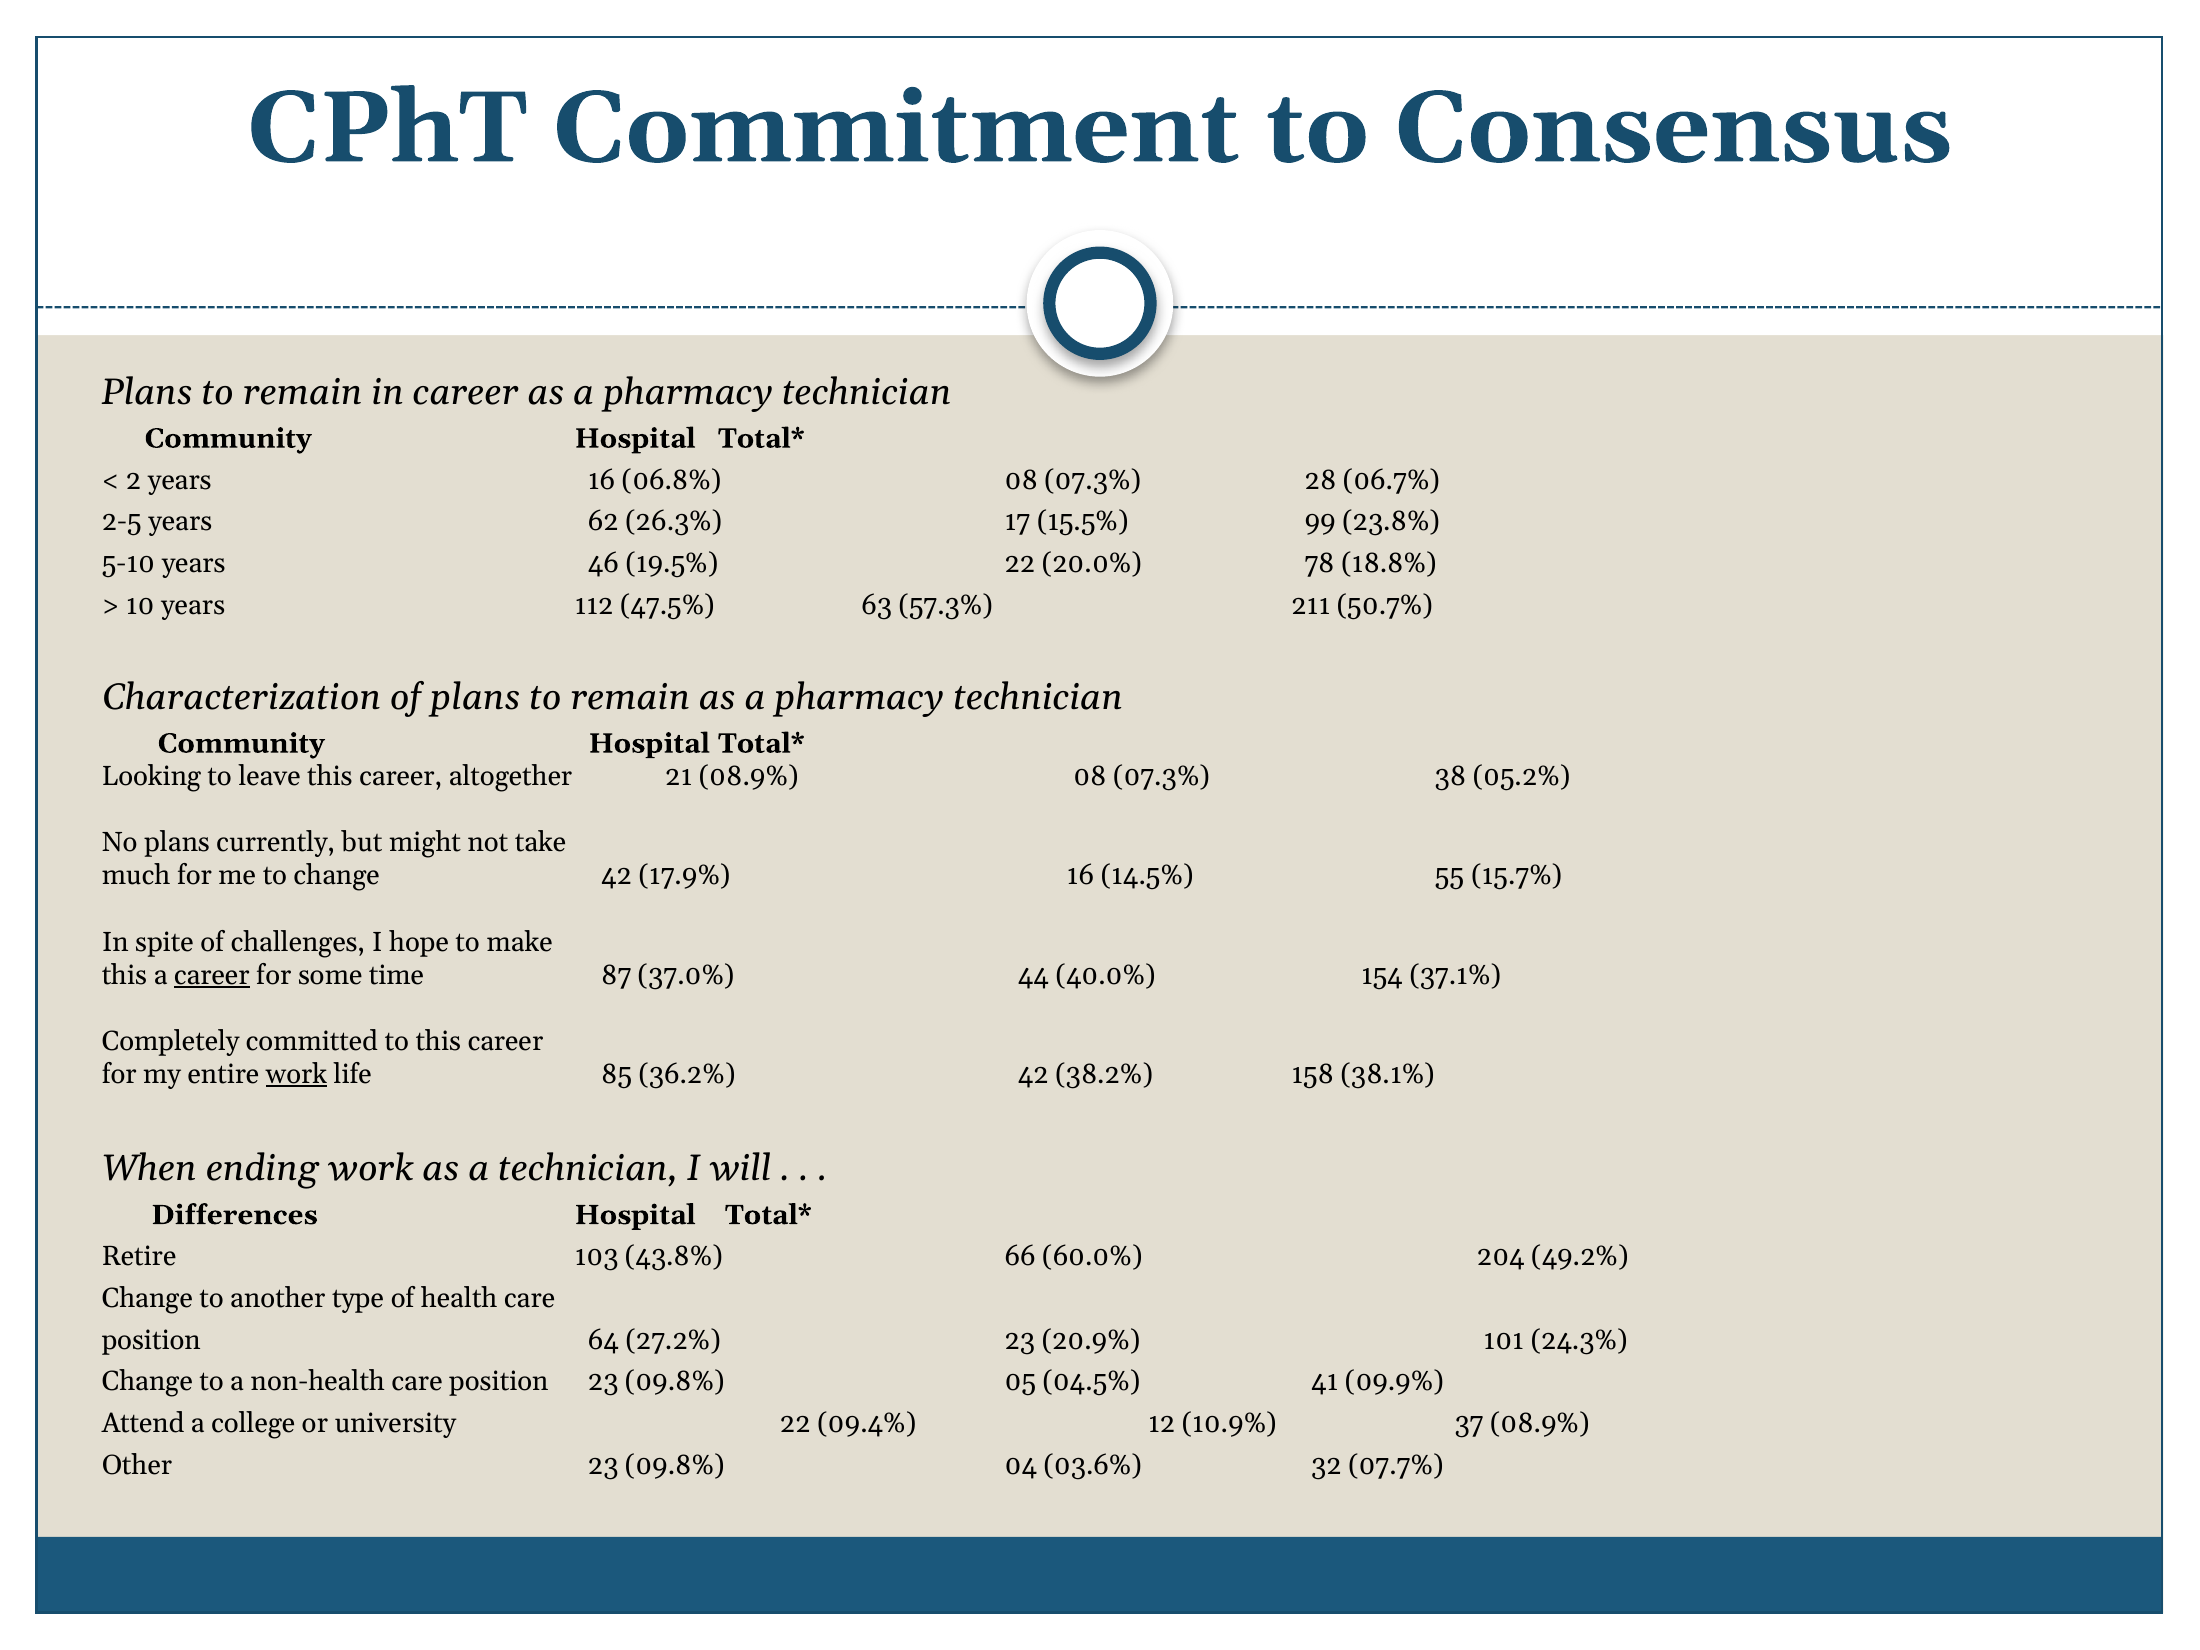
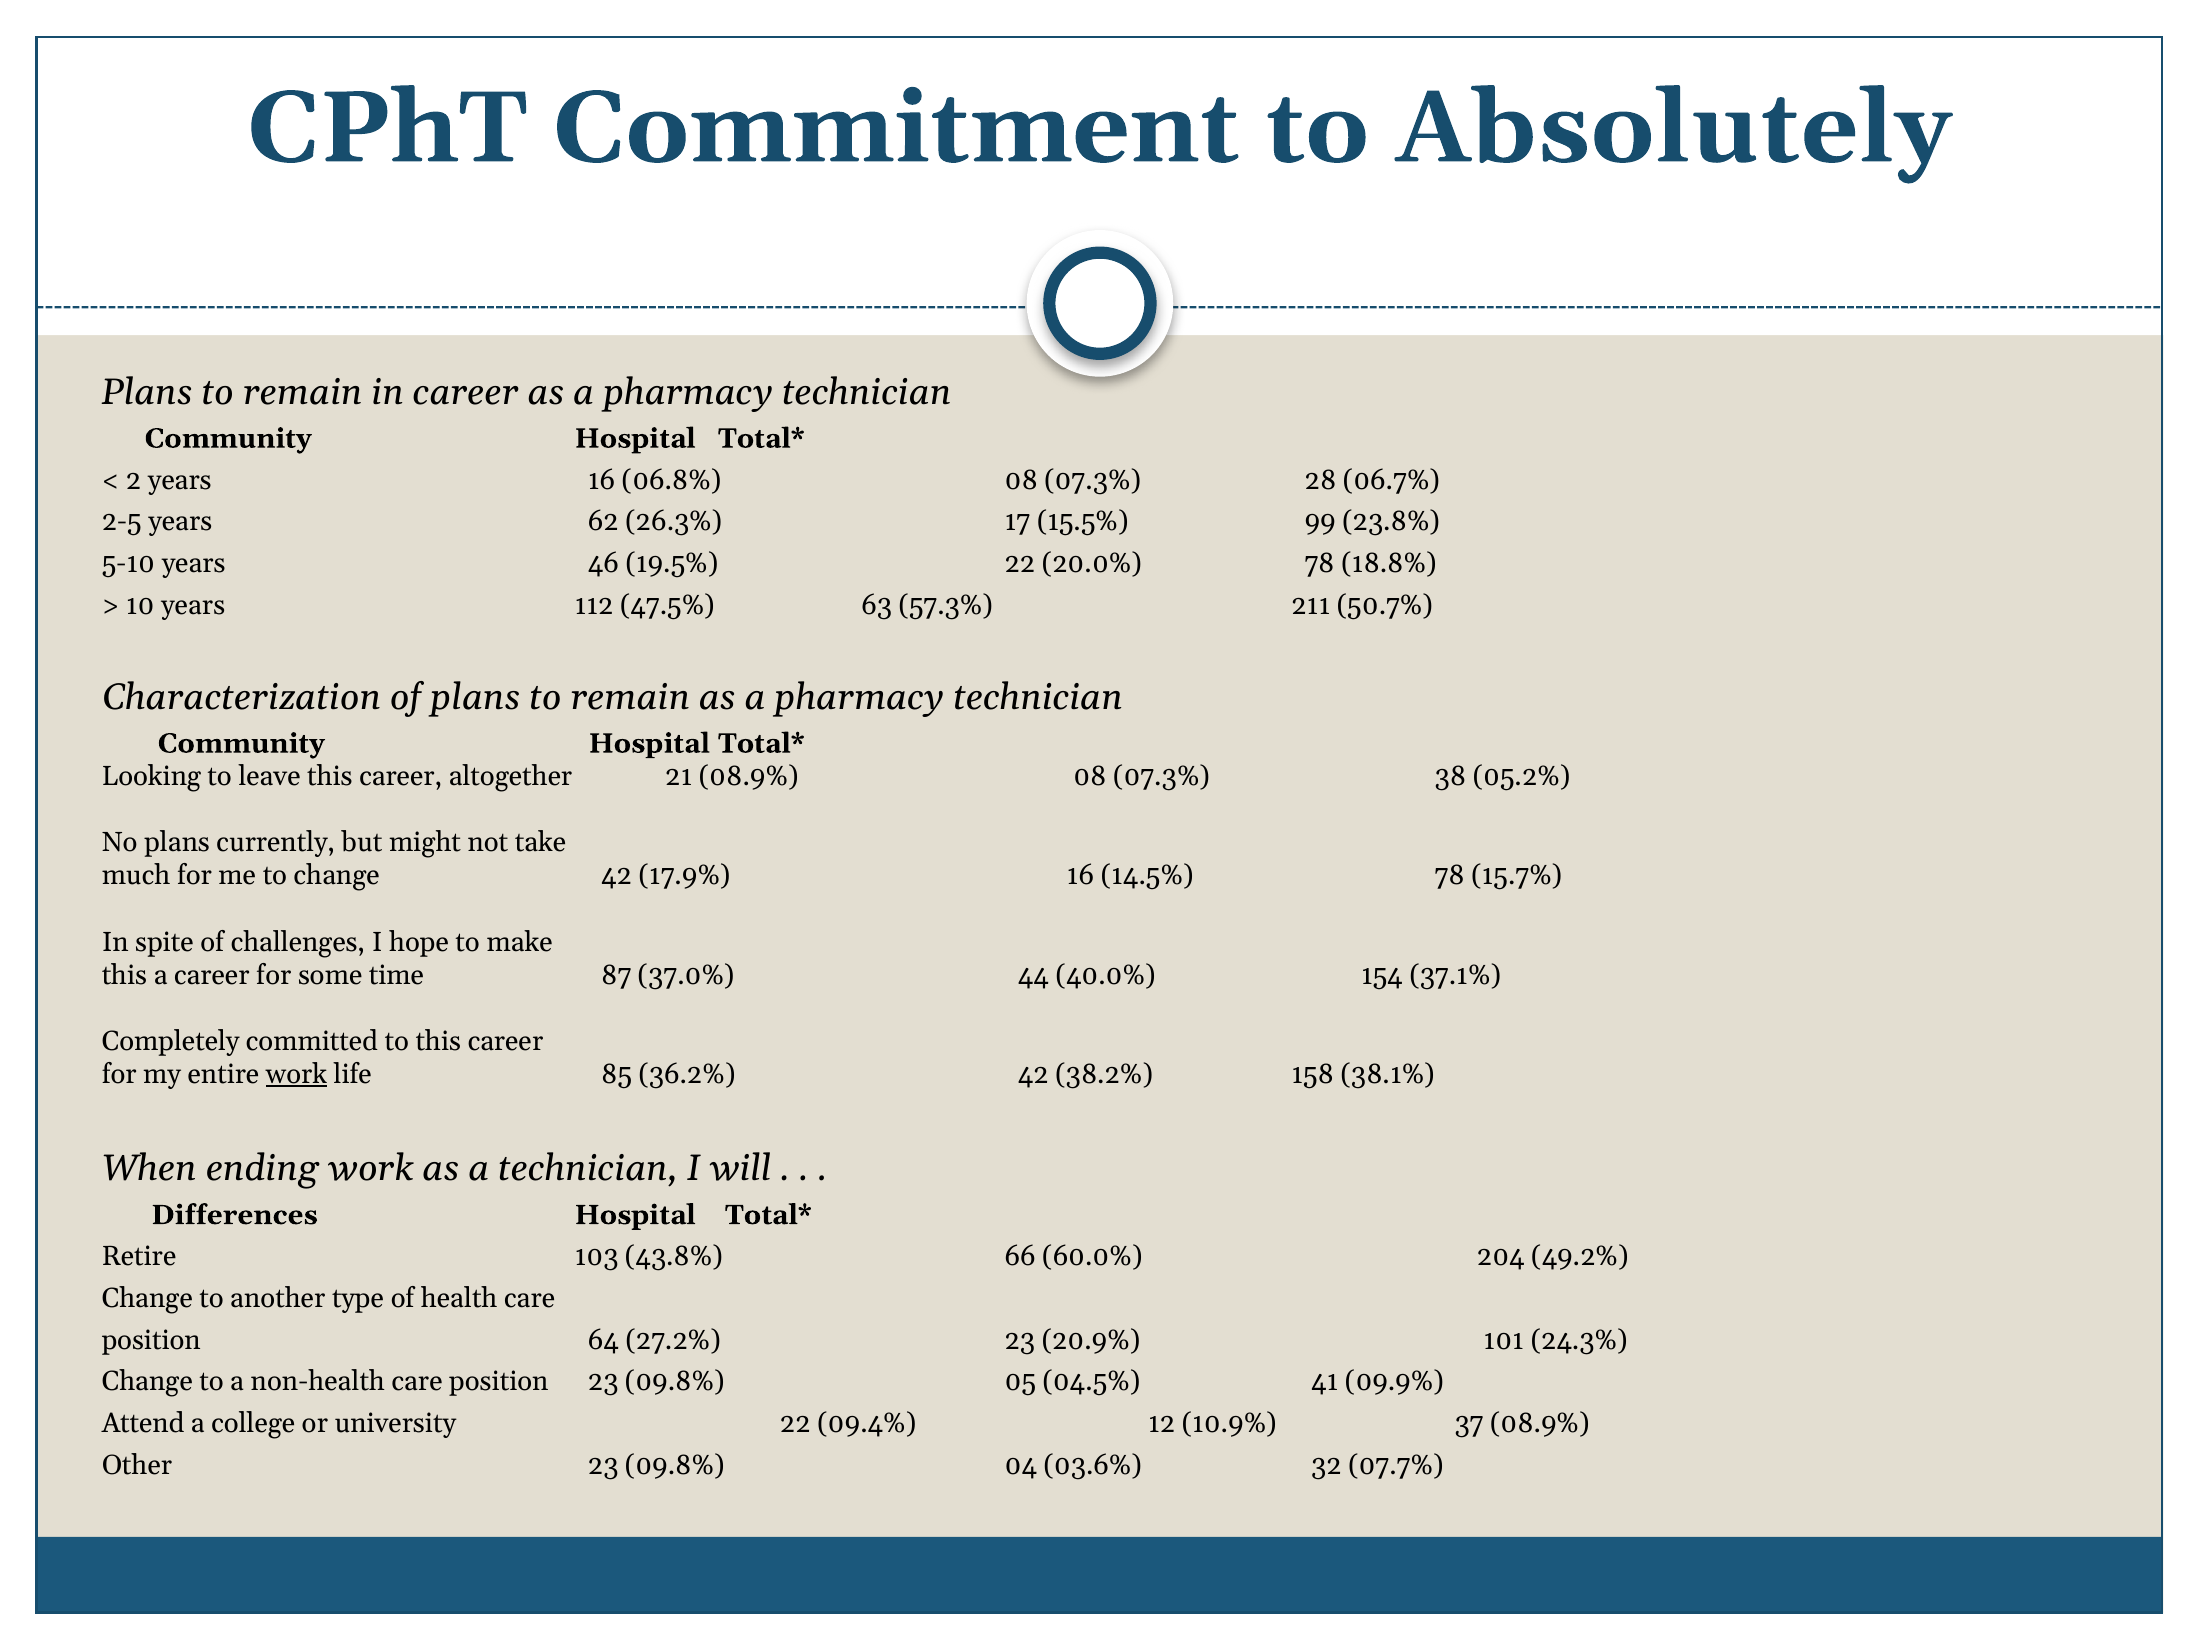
Consensus: Consensus -> Absolutely
14.5% 55: 55 -> 78
career at (212, 975) underline: present -> none
